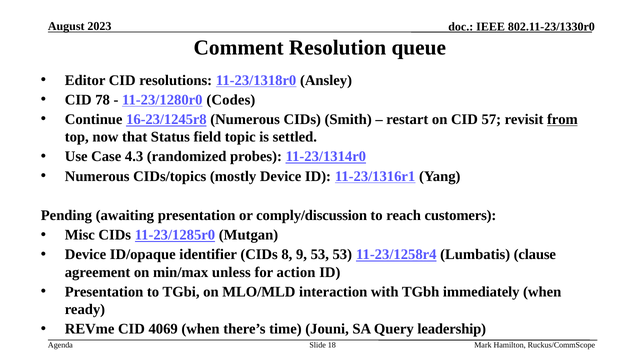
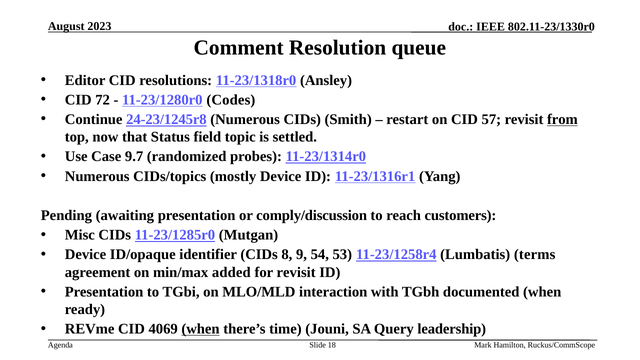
78: 78 -> 72
16-23/1245r8: 16-23/1245r8 -> 24-23/1245r8
4.3: 4.3 -> 9.7
9 53: 53 -> 54
clause: clause -> terms
unless: unless -> added
for action: action -> revisit
immediately: immediately -> documented
when at (201, 329) underline: none -> present
